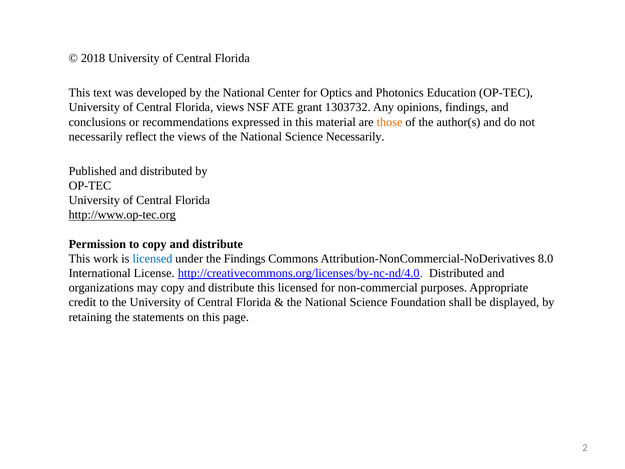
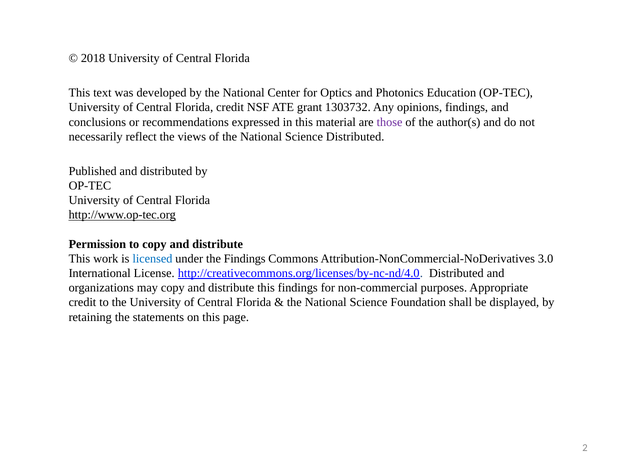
Florida views: views -> credit
those colour: orange -> purple
Science Necessarily: Necessarily -> Distributed
8.0: 8.0 -> 3.0
this licensed: licensed -> findings
